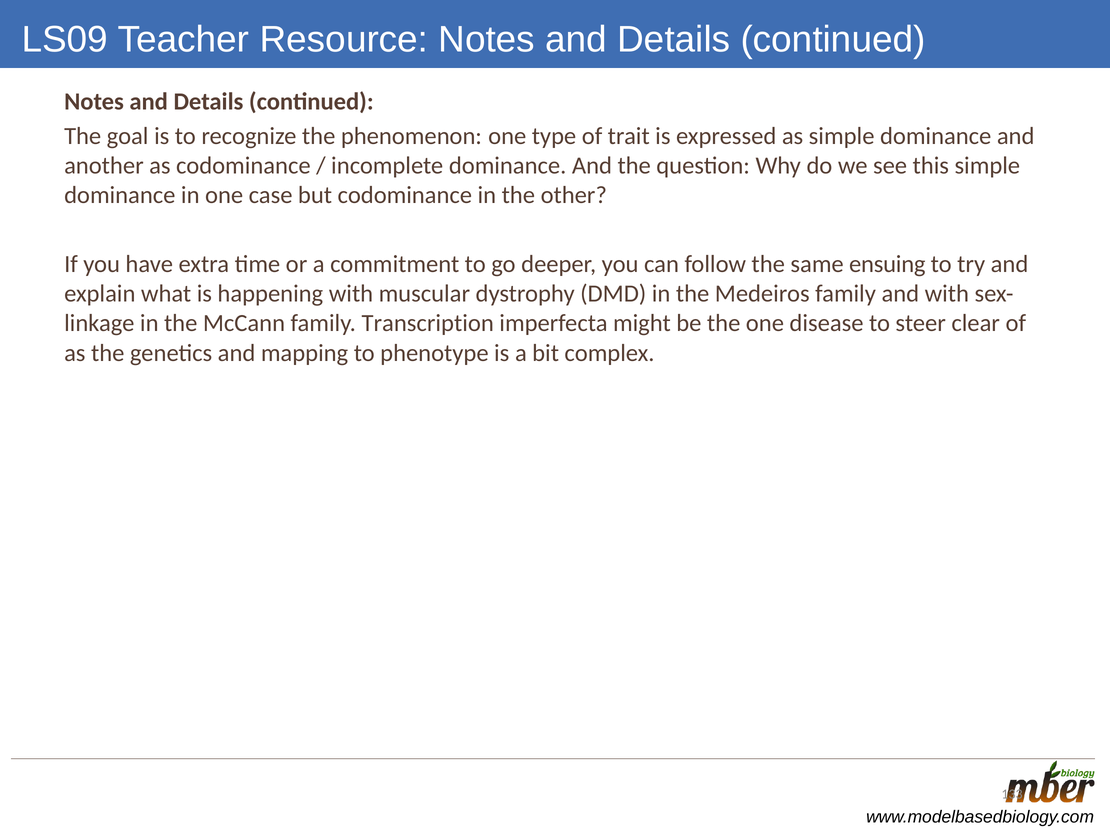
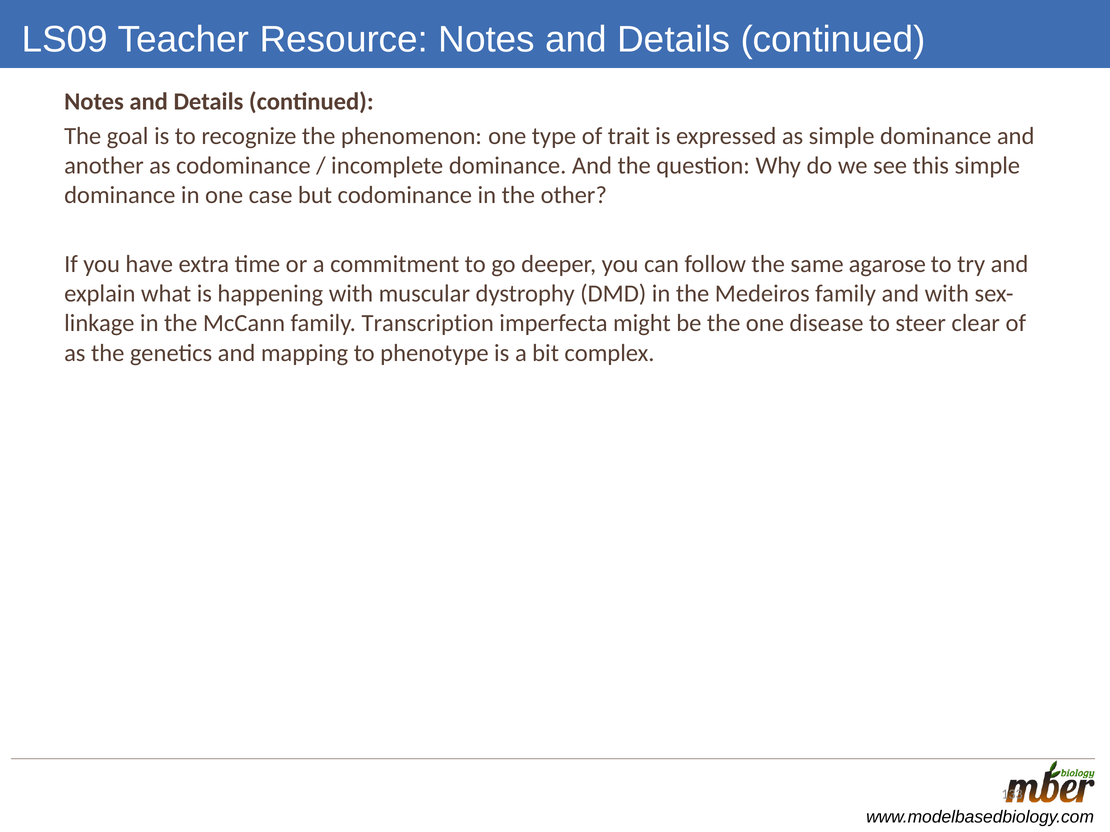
ensuing: ensuing -> agarose
